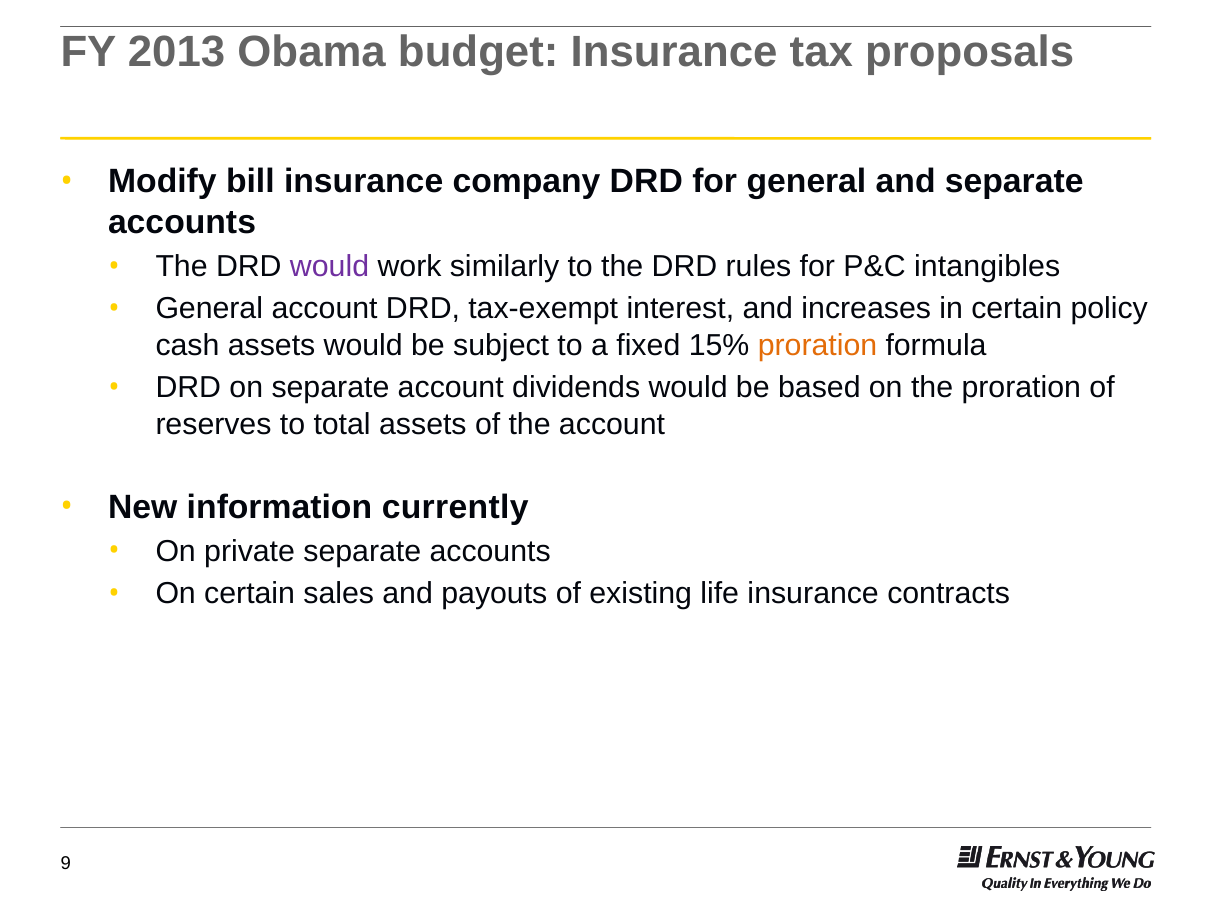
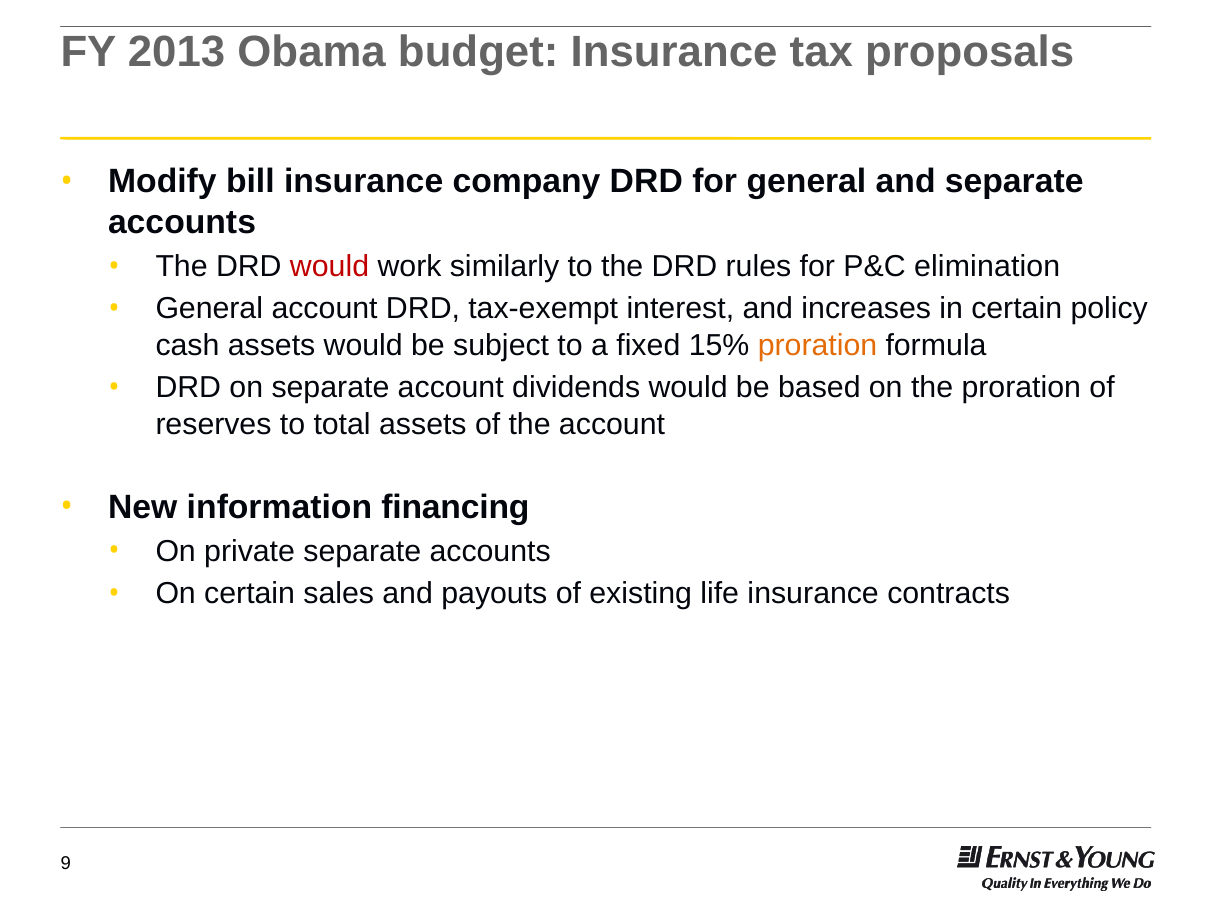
would at (330, 266) colour: purple -> red
intangibles: intangibles -> elimination
currently: currently -> financing
